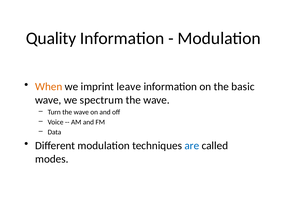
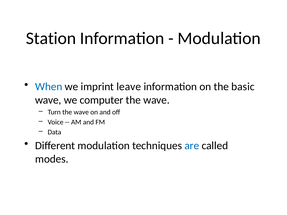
Quality: Quality -> Station
When colour: orange -> blue
spectrum: spectrum -> computer
